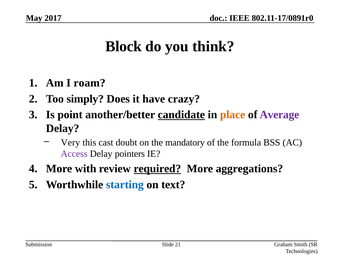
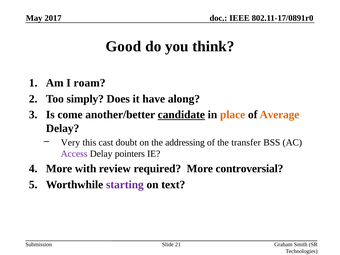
Block: Block -> Good
crazy: crazy -> along
point: point -> come
Average colour: purple -> orange
mandatory: mandatory -> addressing
formula: formula -> transfer
required underline: present -> none
aggregations: aggregations -> controversial
starting colour: blue -> purple
